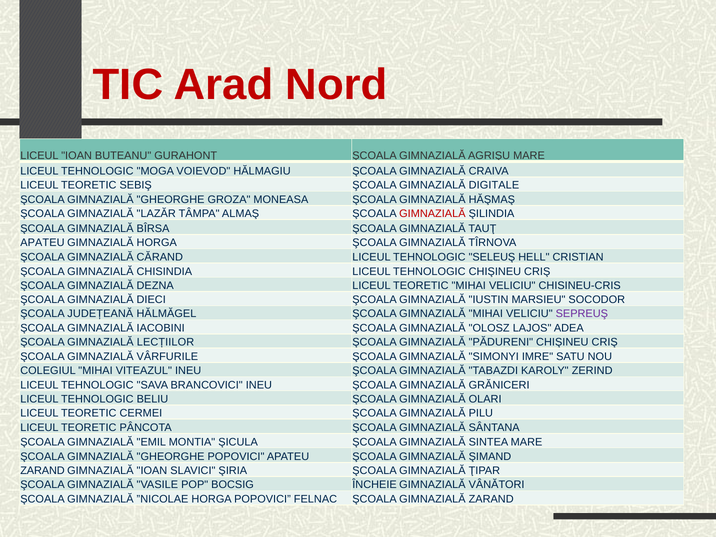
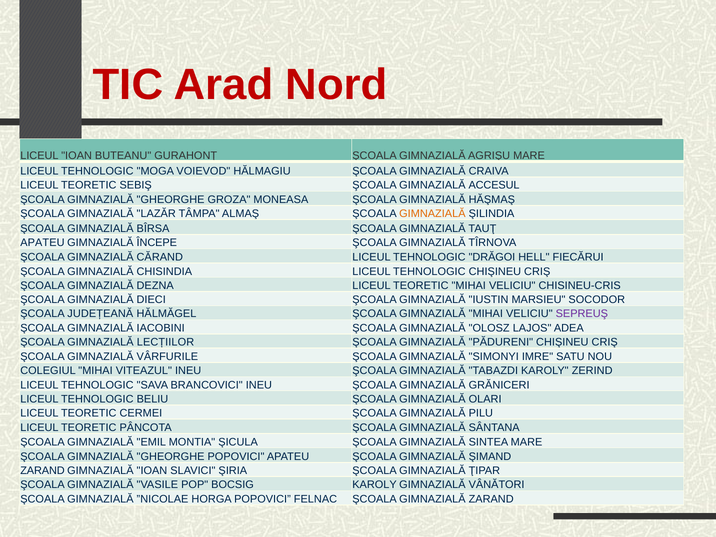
DIGITALE: DIGITALE -> ACCESUL
GIMNAZIALĂ at (432, 214) colour: red -> orange
GIMNAZIALĂ HORGA: HORGA -> ÎNCEPE
SELEUŞ: SELEUŞ -> DRĂGOI
CRISTIAN: CRISTIAN -> FIECĂRUI
BOCSIG ÎNCHEIE: ÎNCHEIE -> KAROLY
